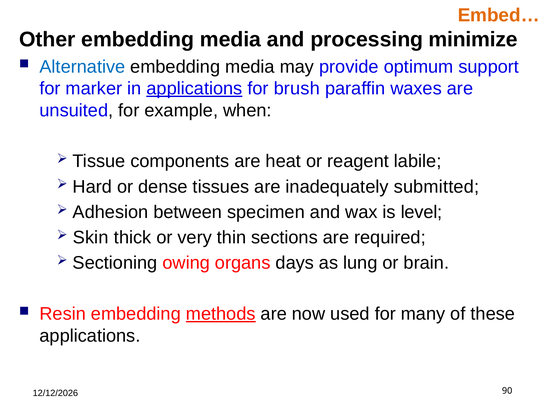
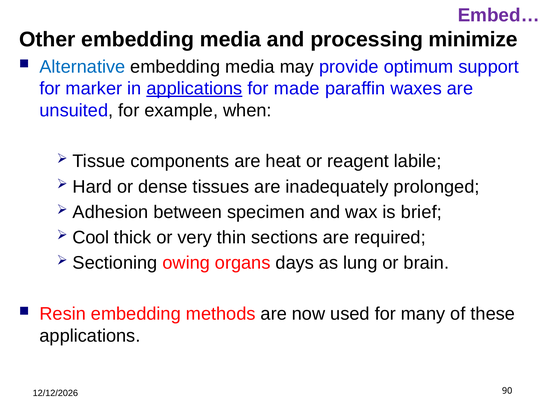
Embed… colour: orange -> purple
brush: brush -> made
submitted: submitted -> prolonged
level: level -> brief
Skin: Skin -> Cool
methods underline: present -> none
